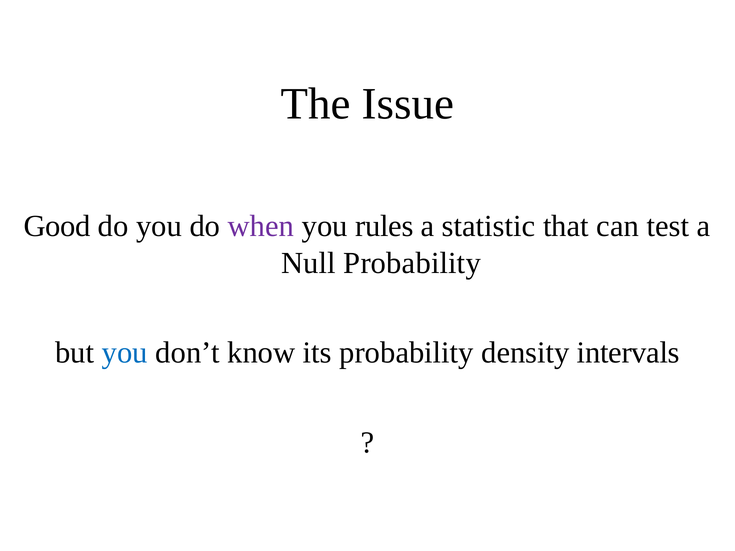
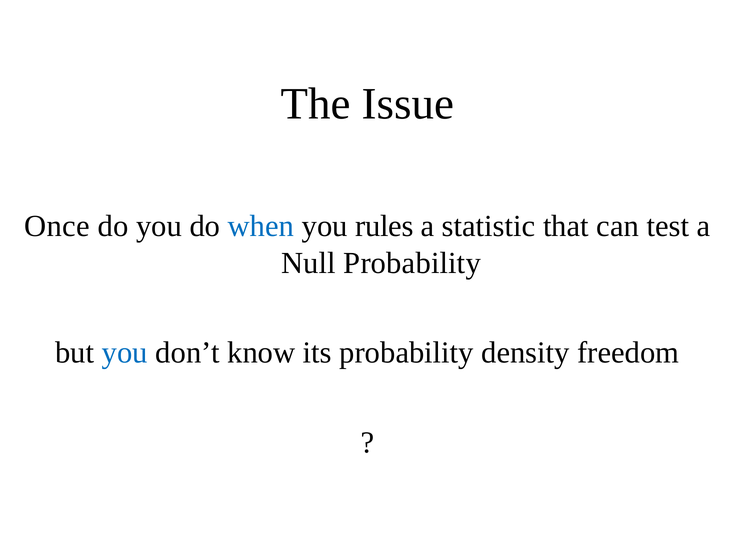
Good: Good -> Once
when colour: purple -> blue
intervals: intervals -> freedom
